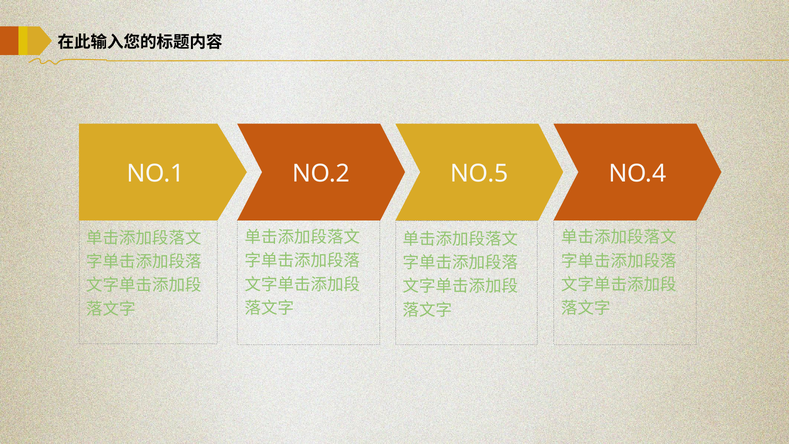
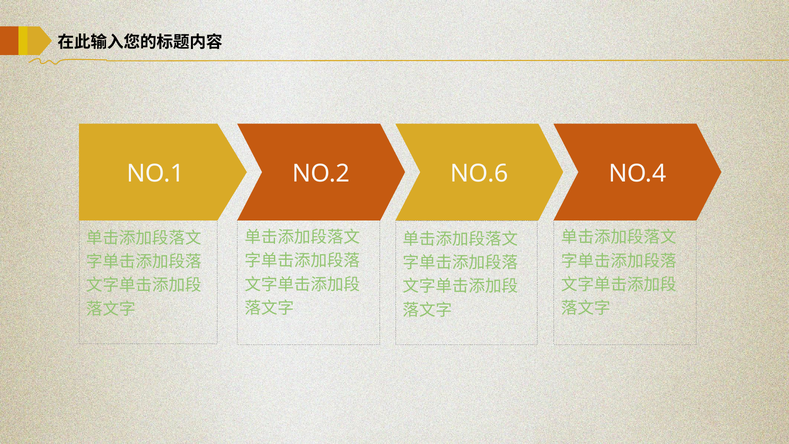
NO.5: NO.5 -> NO.6
